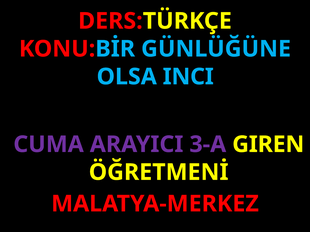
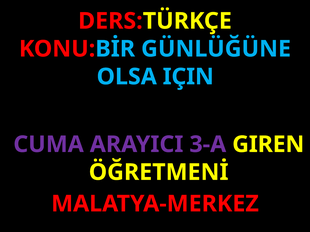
INCI: INCI -> IÇIN
